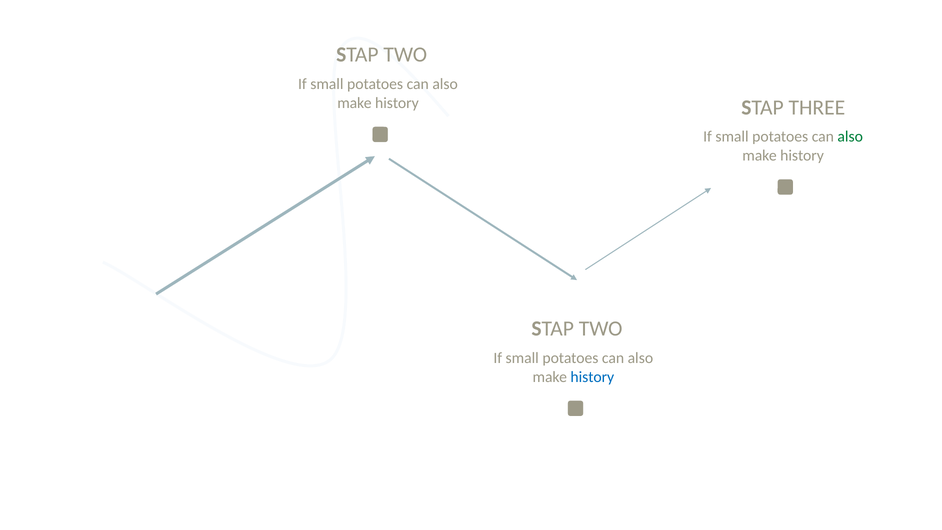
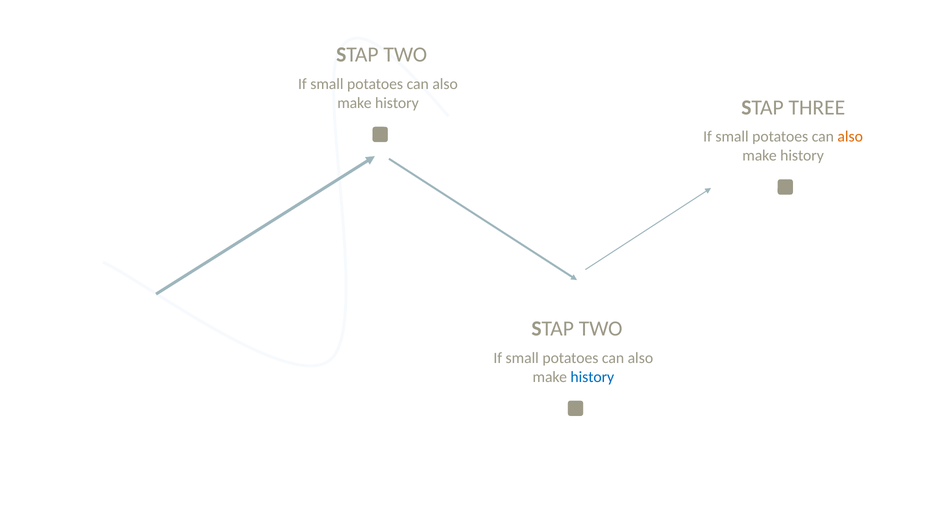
also at (850, 137) colour: green -> orange
